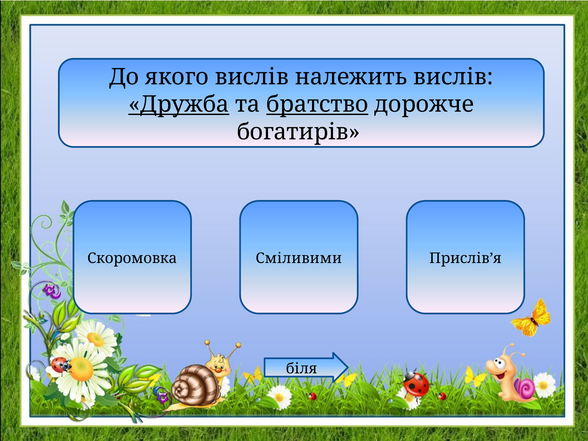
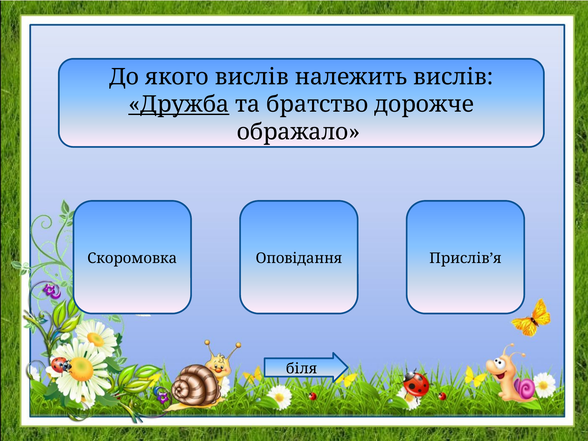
братство underline: present -> none
богатирів: богатирів -> ображало
Сміливими: Сміливими -> Оповідання
